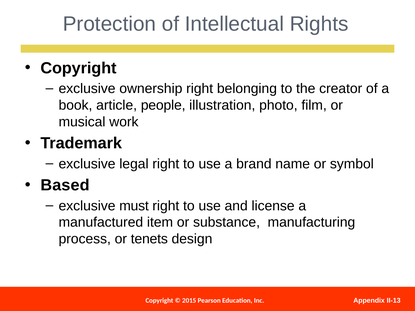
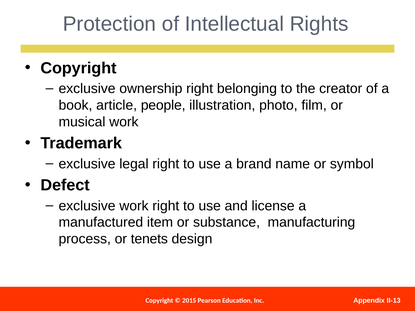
Based: Based -> Defect
exclusive must: must -> work
